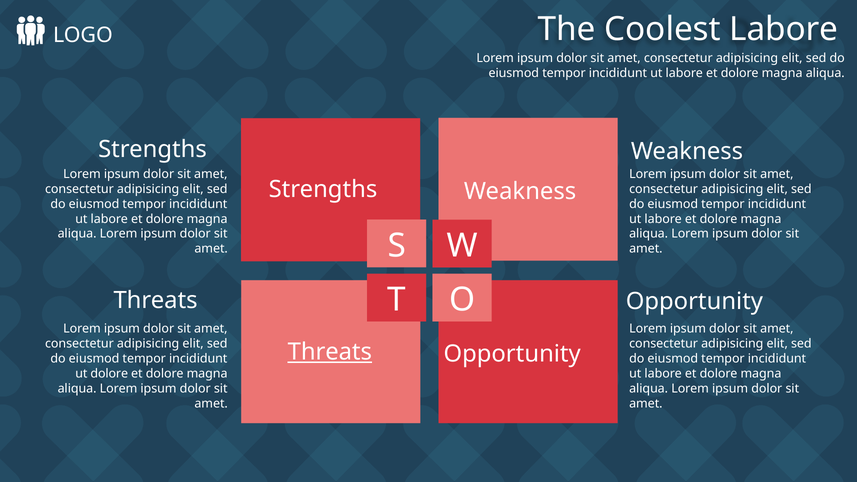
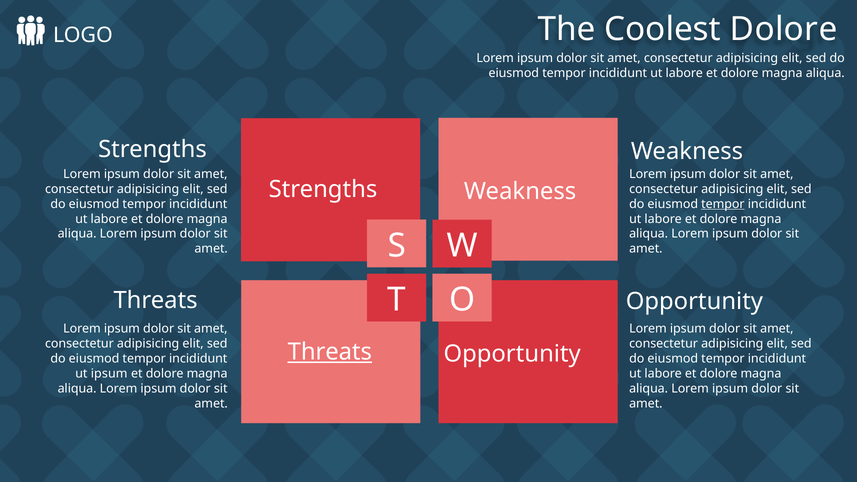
Coolest Labore: Labore -> Dolore
tempor at (723, 204) underline: none -> present
ut dolore: dolore -> ipsum
